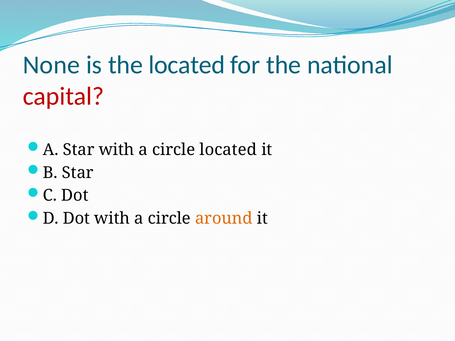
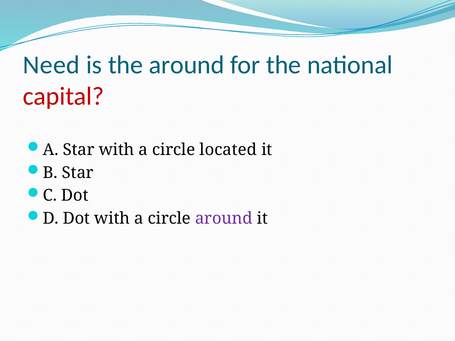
None: None -> Need
the located: located -> around
around at (224, 219) colour: orange -> purple
